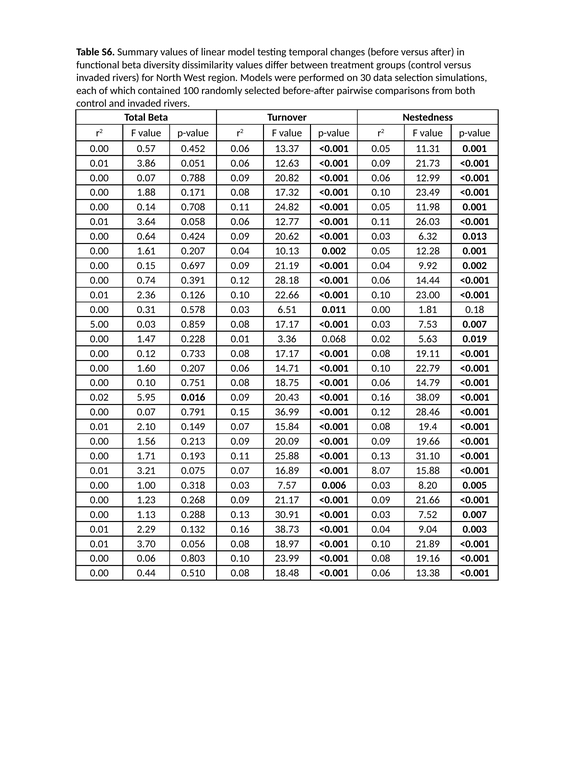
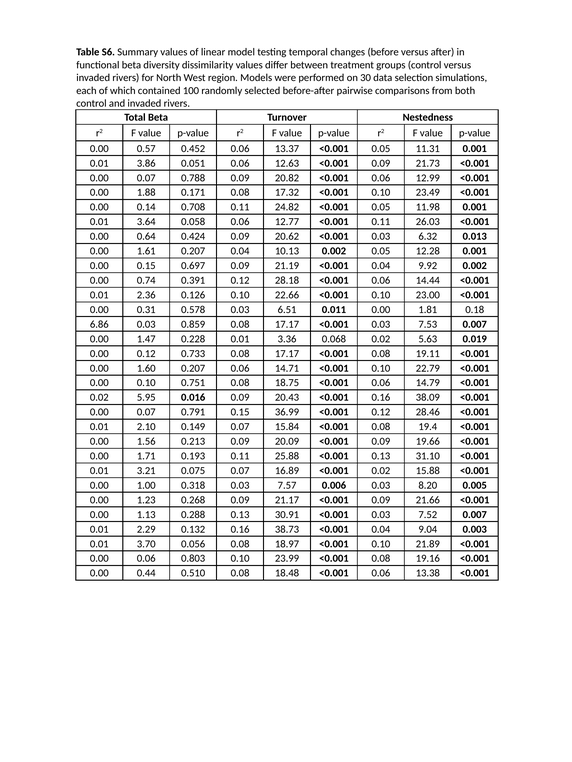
5.00: 5.00 -> 6.86
16.89 <0.001 8.07: 8.07 -> 0.02
